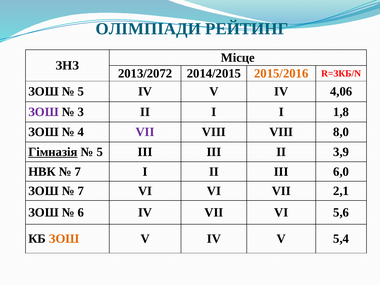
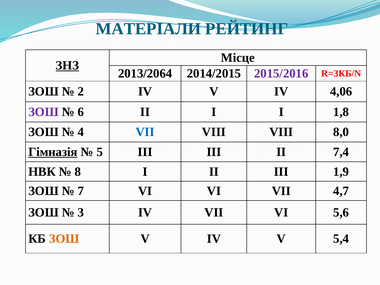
ОЛІМПІАДИ: ОЛІМПІАДИ -> МАТЕРІАЛИ
ЗНЗ underline: none -> present
2013/2072: 2013/2072 -> 2013/2064
2015/2016 colour: orange -> purple
5 at (81, 91): 5 -> 2
3: 3 -> 6
VII colour: purple -> blue
3,9: 3,9 -> 7,4
7 at (78, 172): 7 -> 8
6,0: 6,0 -> 1,9
2,1: 2,1 -> 4,7
6: 6 -> 3
